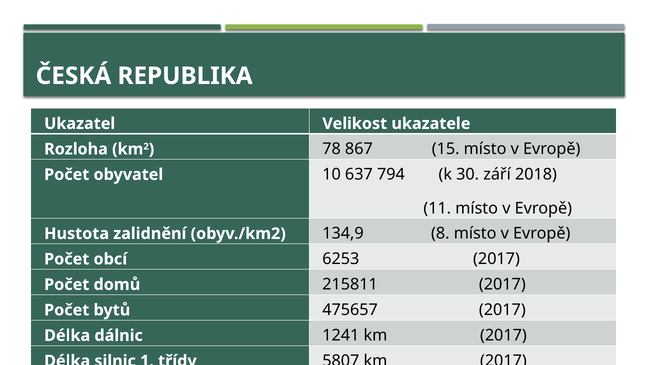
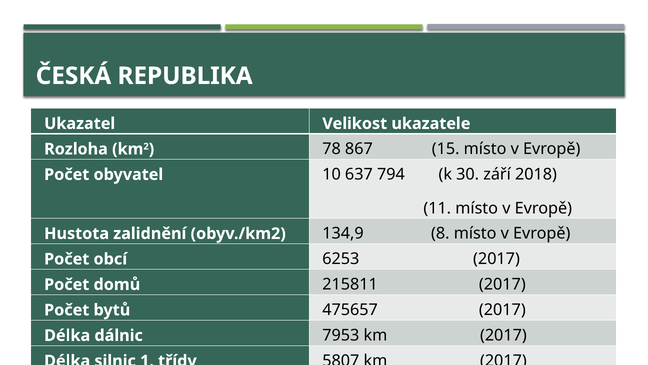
1241: 1241 -> 7953
